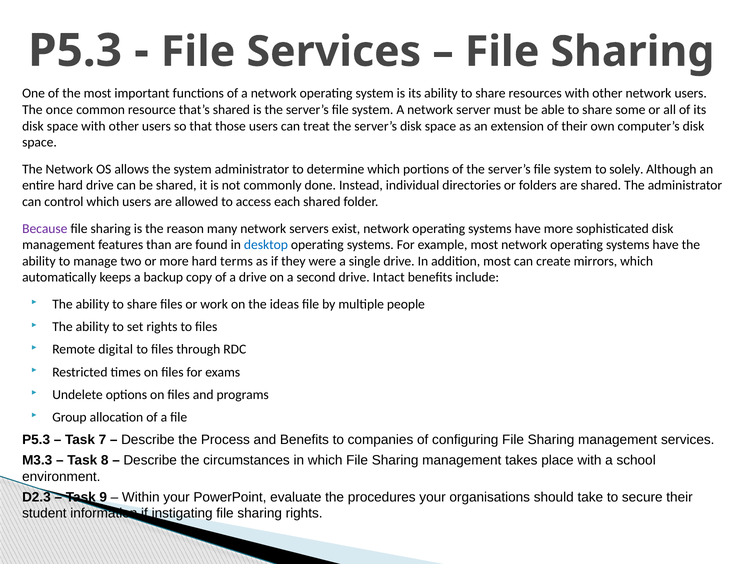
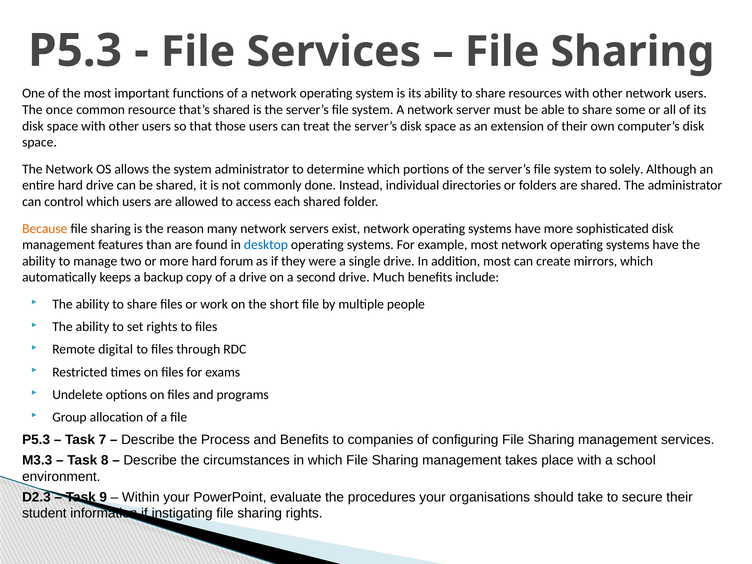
Because colour: purple -> orange
terms: terms -> forum
Intact: Intact -> Much
ideas: ideas -> short
